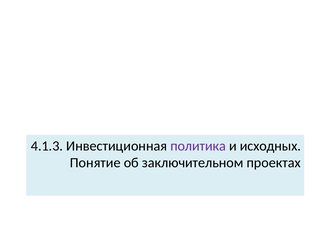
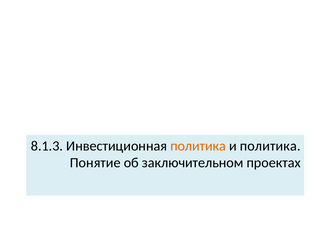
4.1.3: 4.1.3 -> 8.1.3
политика at (198, 146) colour: purple -> orange
и исходных: исходных -> политика
